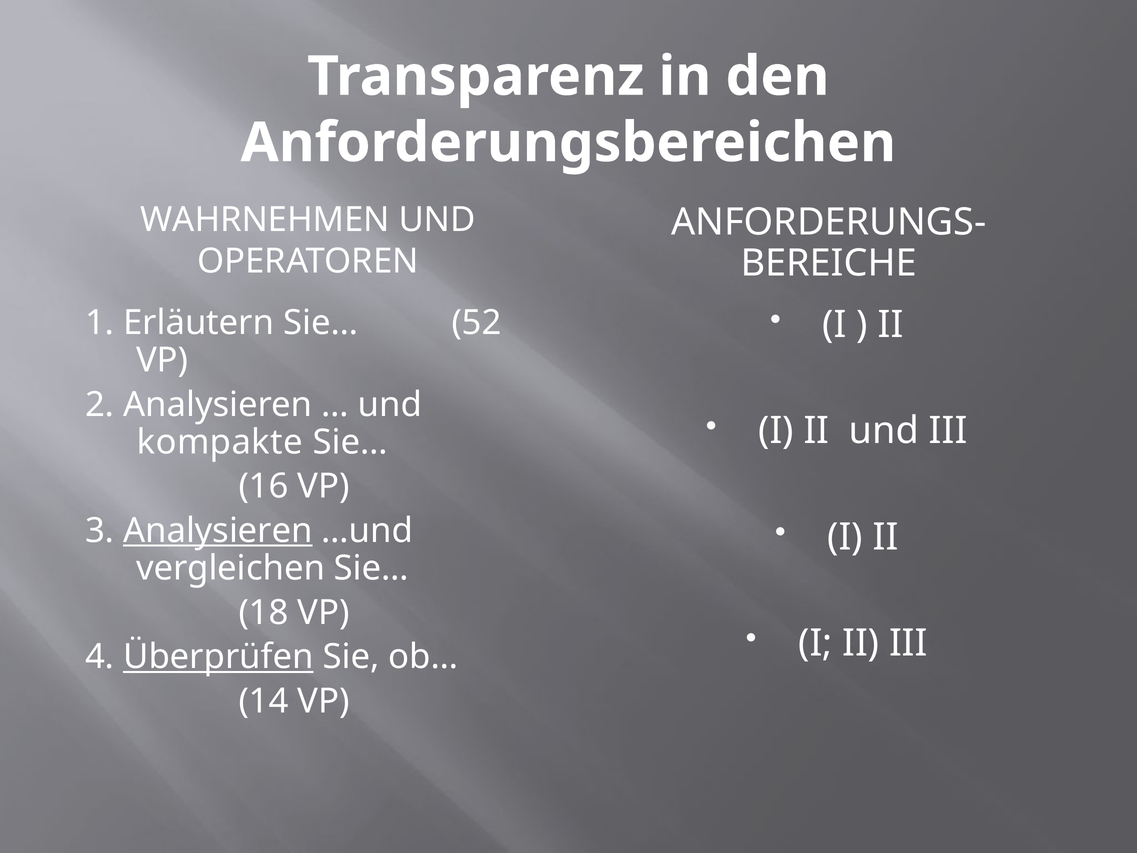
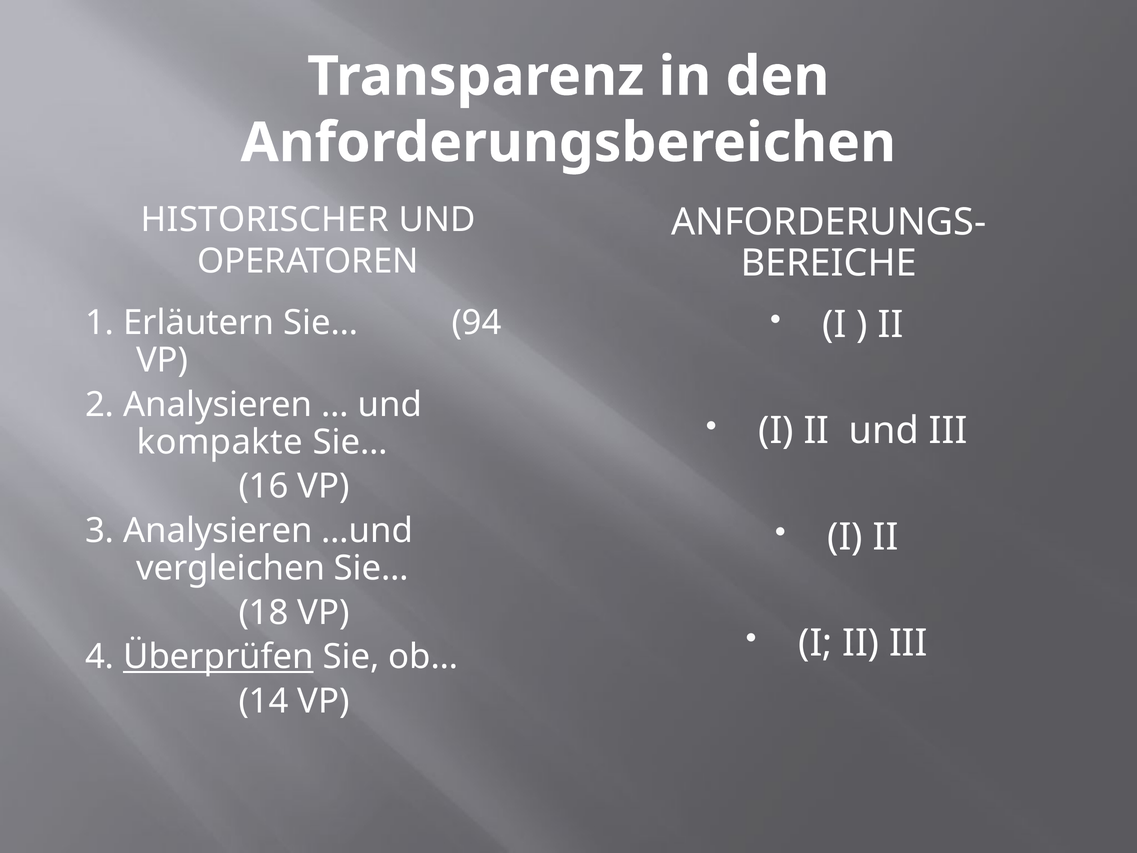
WAHRNEHMEN: WAHRNEHMEN -> HISTORISCHER
52: 52 -> 94
Analysieren at (218, 531) underline: present -> none
